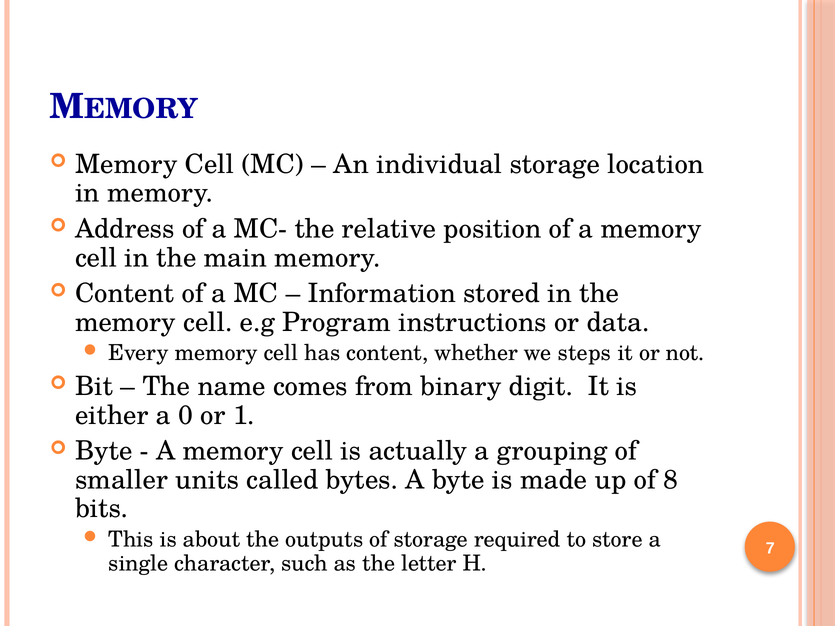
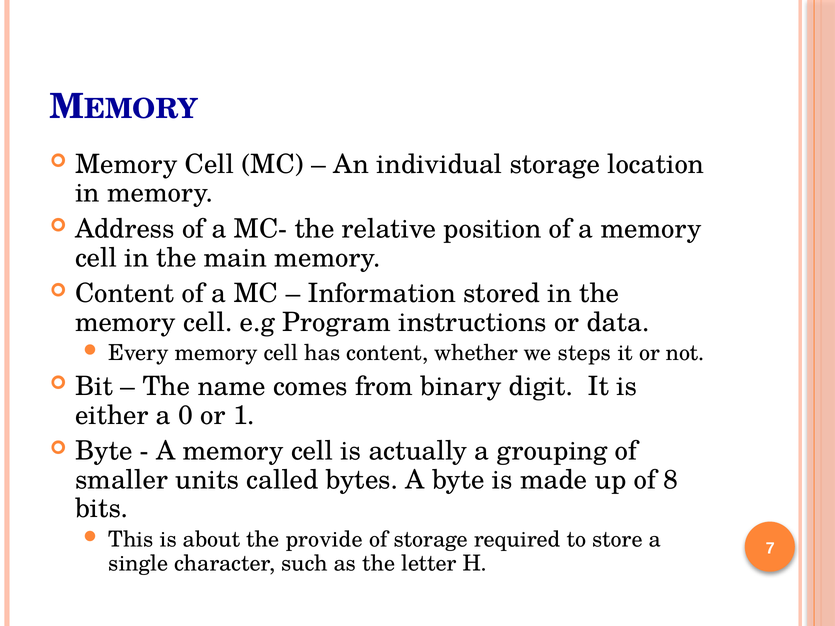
outputs: outputs -> provide
